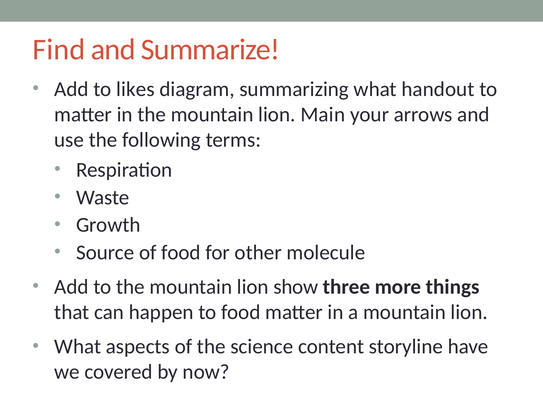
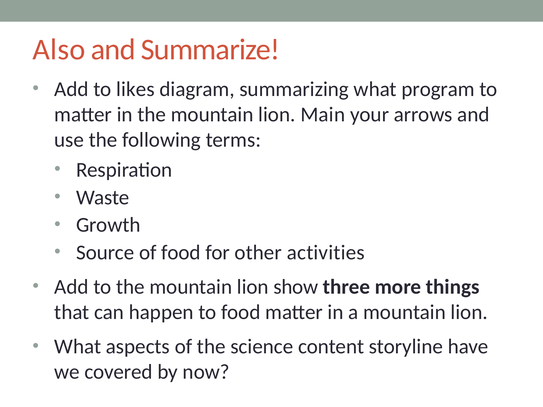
Find: Find -> Also
handout: handout -> program
molecule: molecule -> activities
